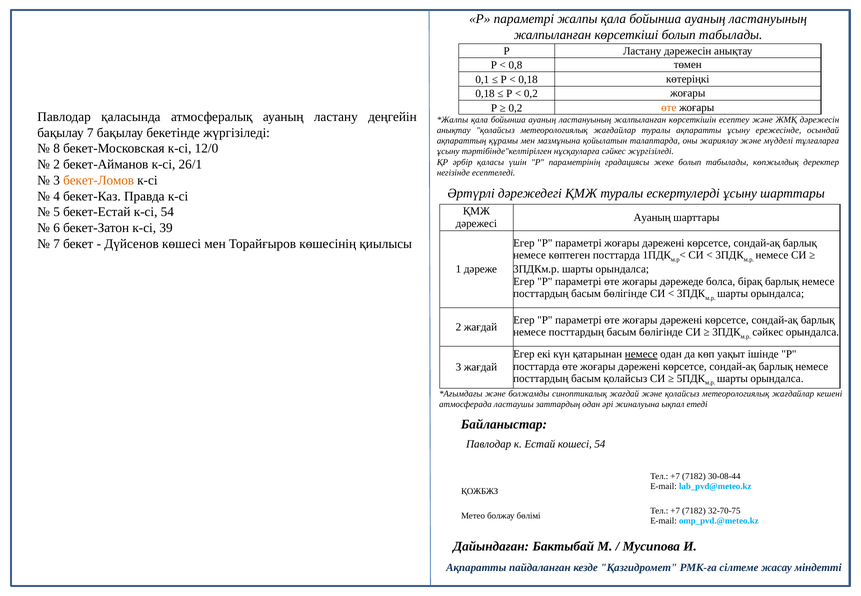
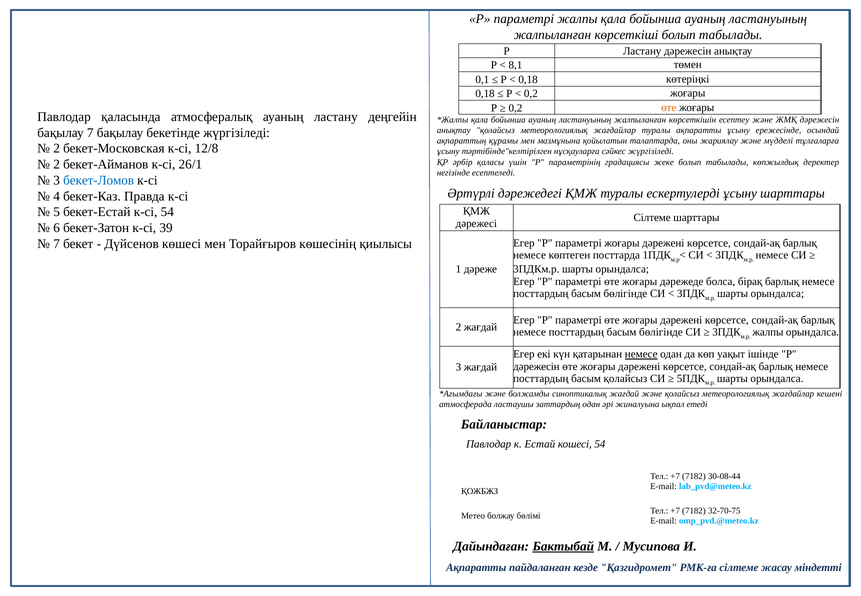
0,8: 0,8 -> 8,1
8 at (57, 149): 8 -> 2
12/0: 12/0 -> 12/8
бекет-Ломов colour: orange -> blue
Ауаның at (652, 217): Ауаның -> Сілтеме
сәйкес at (768, 332): сәйкес -> жалпы
посттарда at (536, 366): посттарда -> дәрежесін
Бактыбай underline: none -> present
